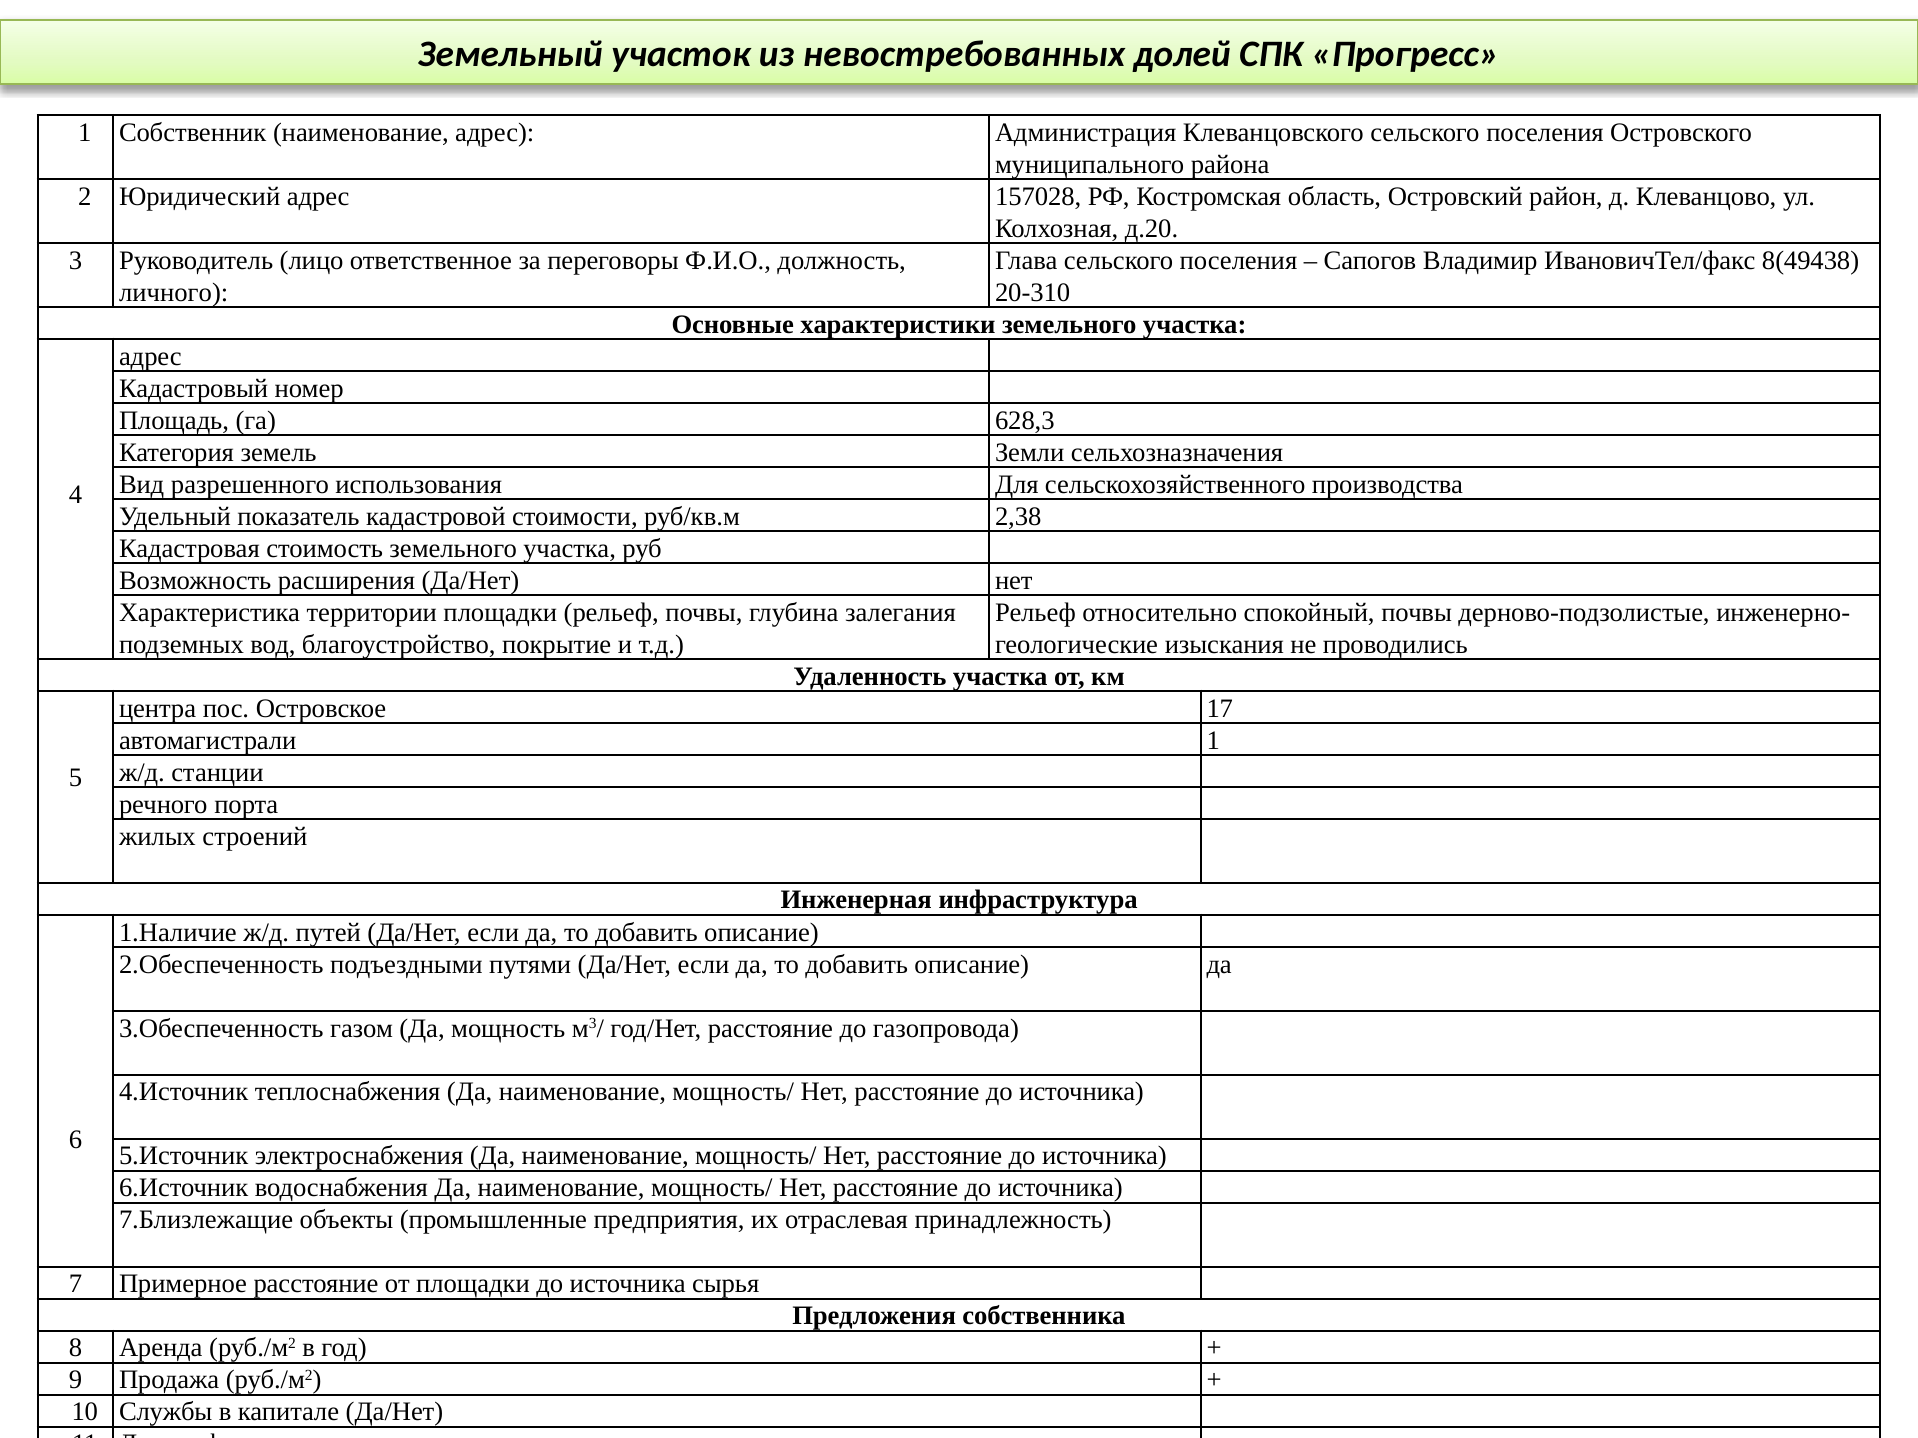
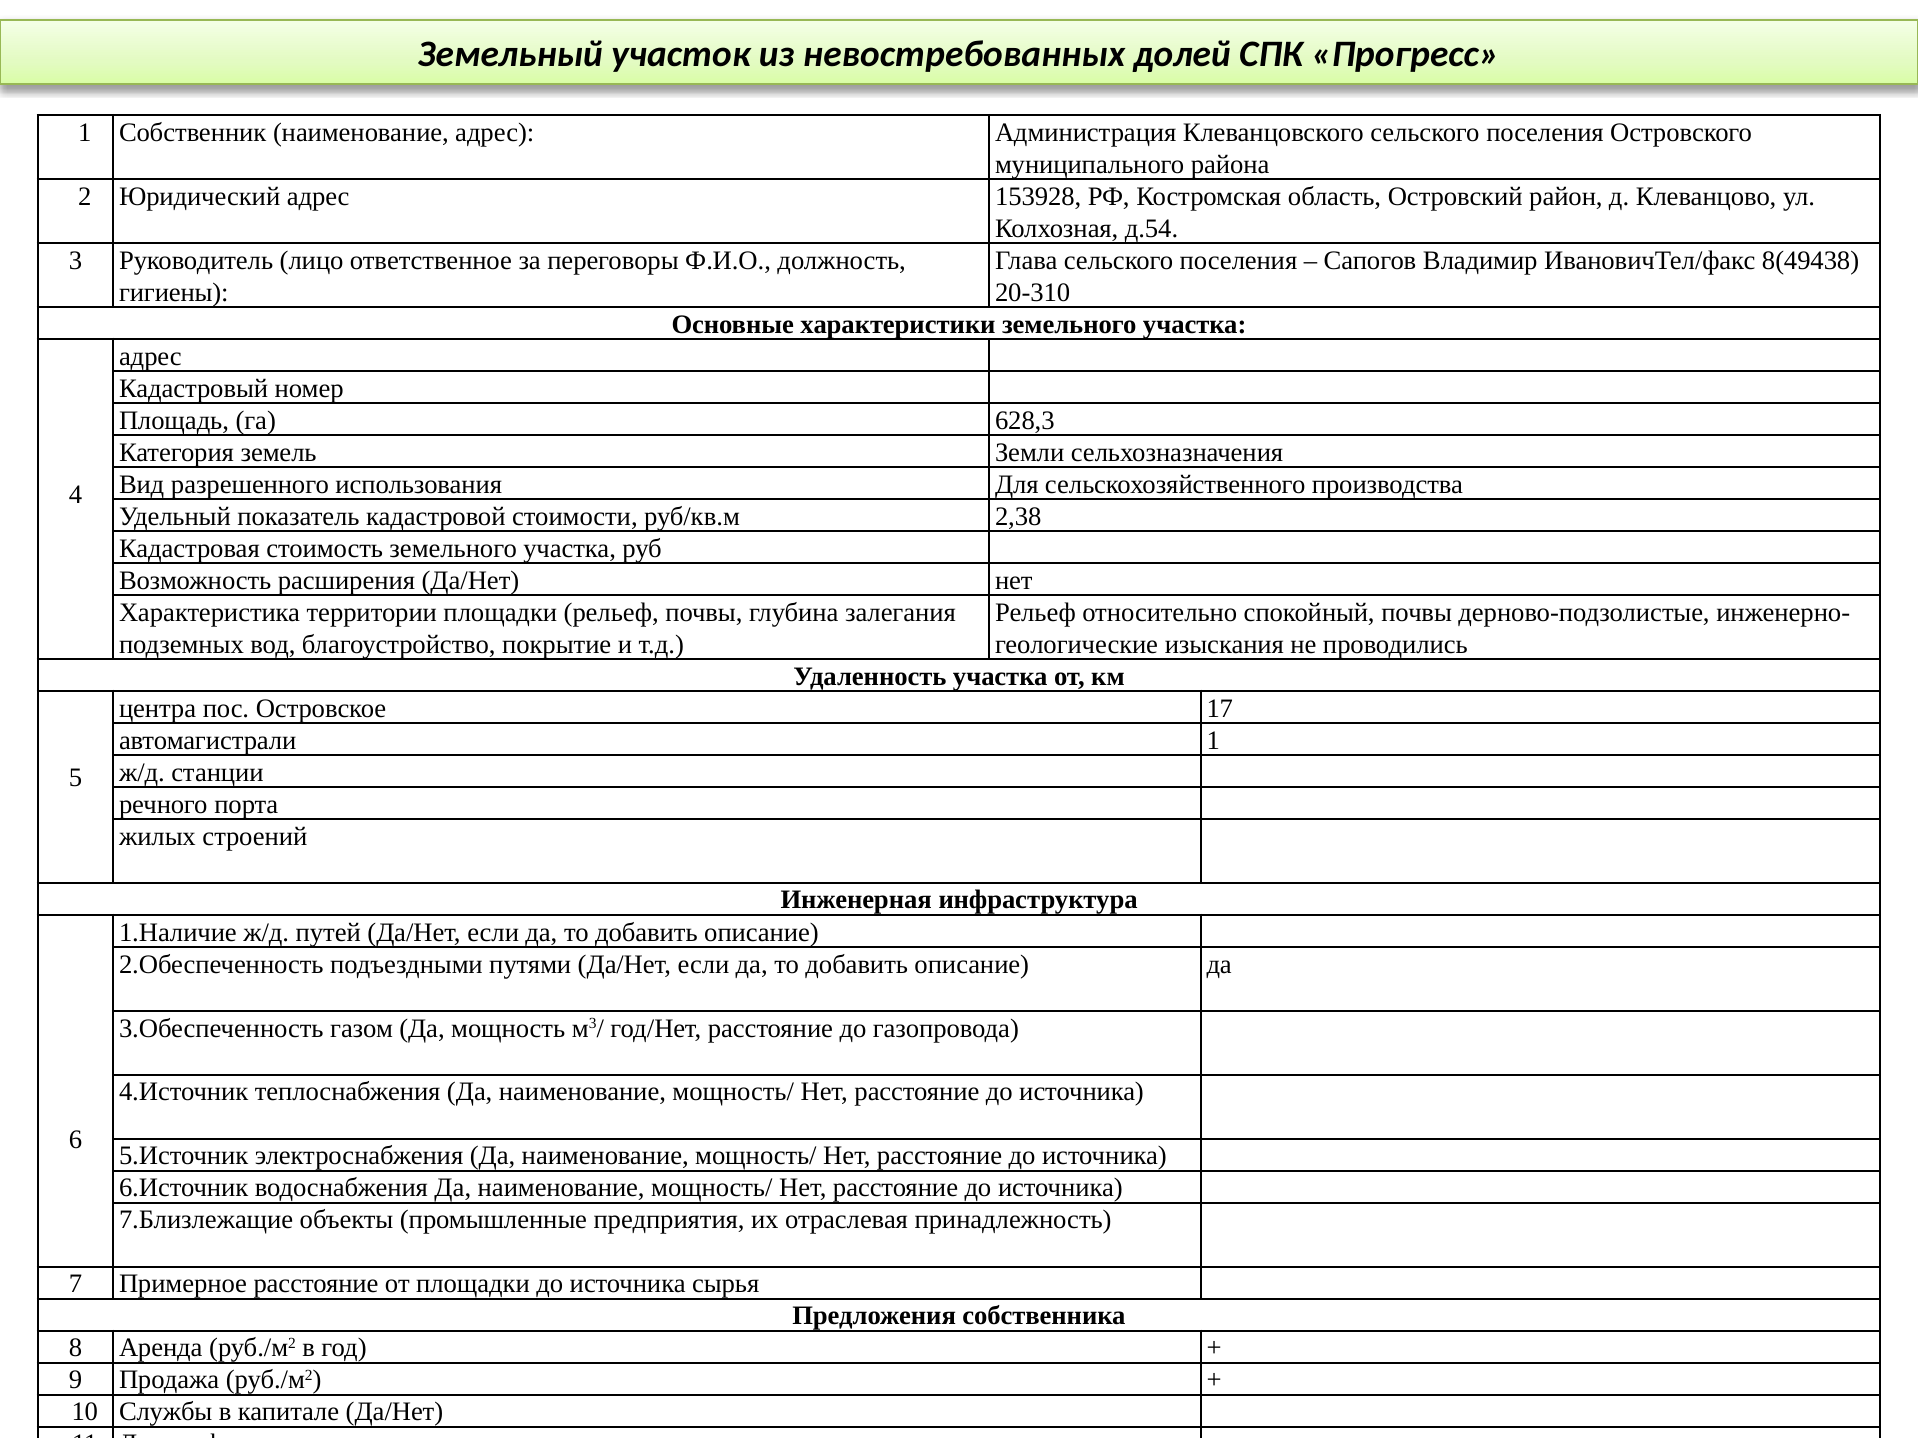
157028: 157028 -> 153928
д.20: д.20 -> д.54
личного: личного -> гигиены
